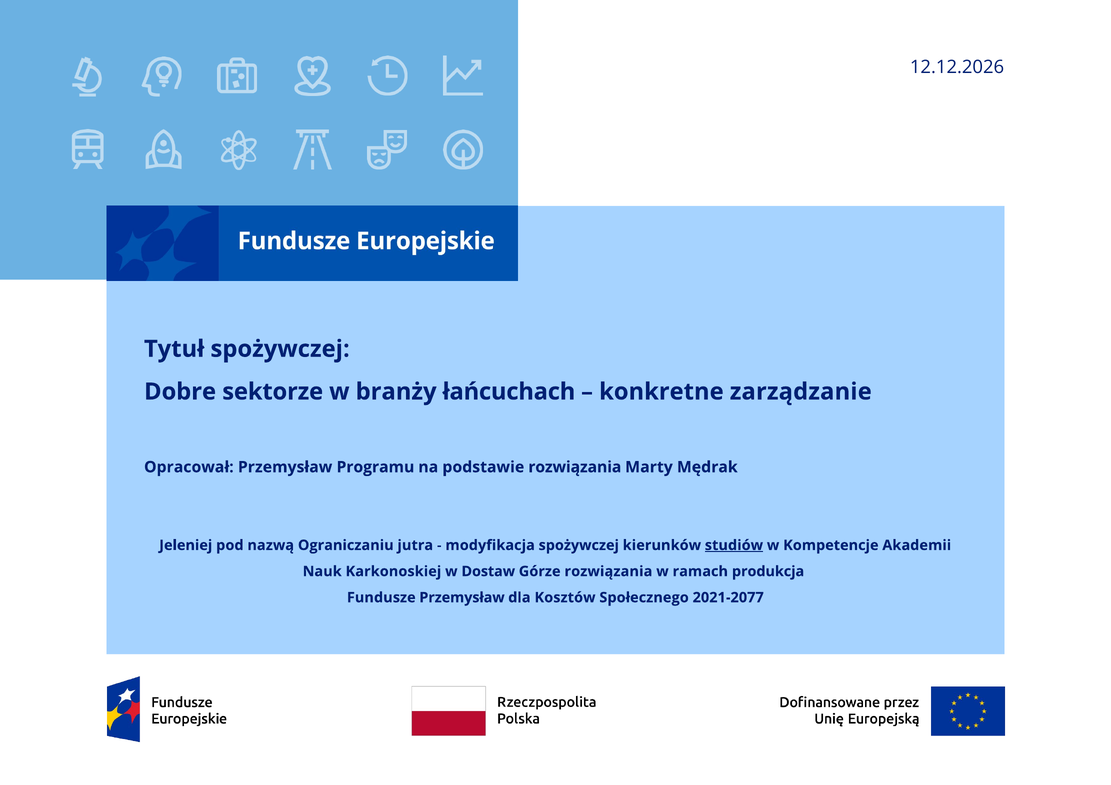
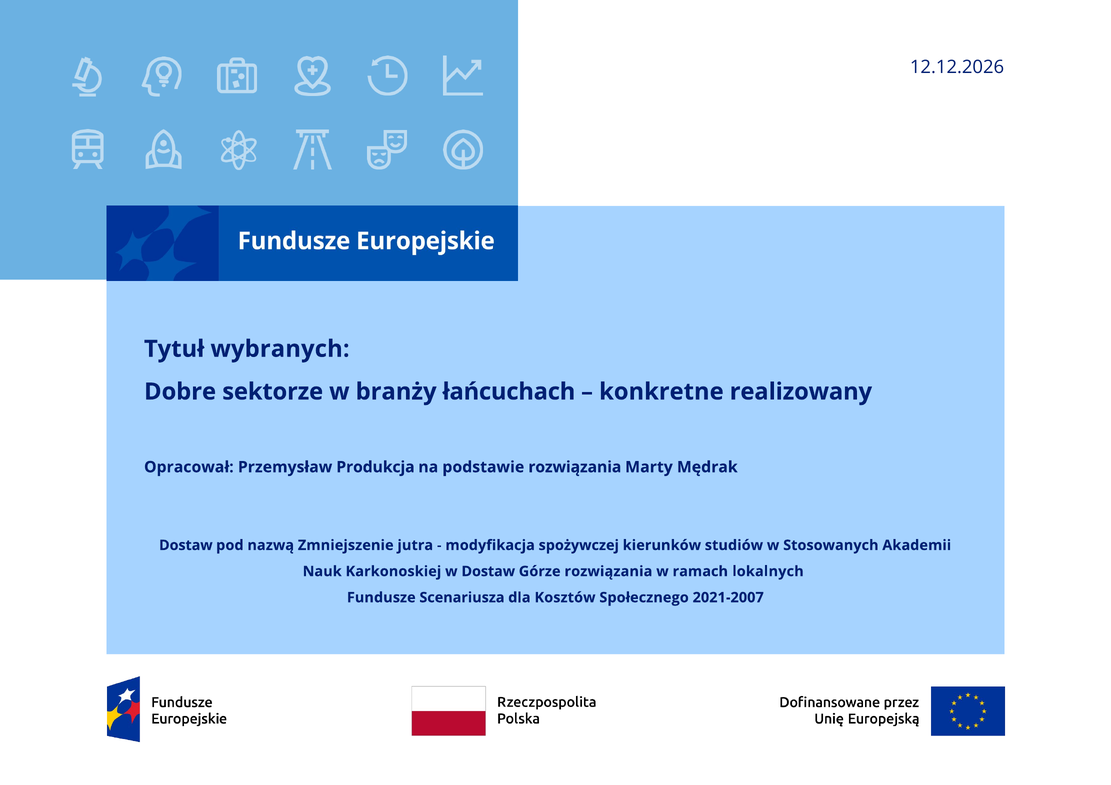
Tytuł spożywczej: spożywczej -> wybranych
zarządzanie: zarządzanie -> realizowany
Programu: Programu -> Produkcja
Jeleniej at (186, 546): Jeleniej -> Dostaw
Ograniczaniu: Ograniczaniu -> Zmniejszenie
studiów underline: present -> none
Kompetencje: Kompetencje -> Stosowanych
produkcja: produkcja -> lokalnych
Fundusze Przemysław: Przemysław -> Scenariusza
2021-2077: 2021-2077 -> 2021-2007
